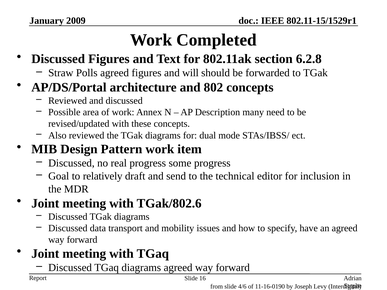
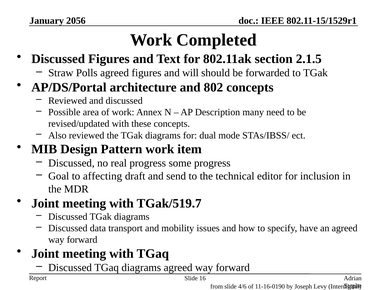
2009: 2009 -> 2056
6.2.8: 6.2.8 -> 2.1.5
relatively: relatively -> affecting
TGak/802.6: TGak/802.6 -> TGak/519.7
